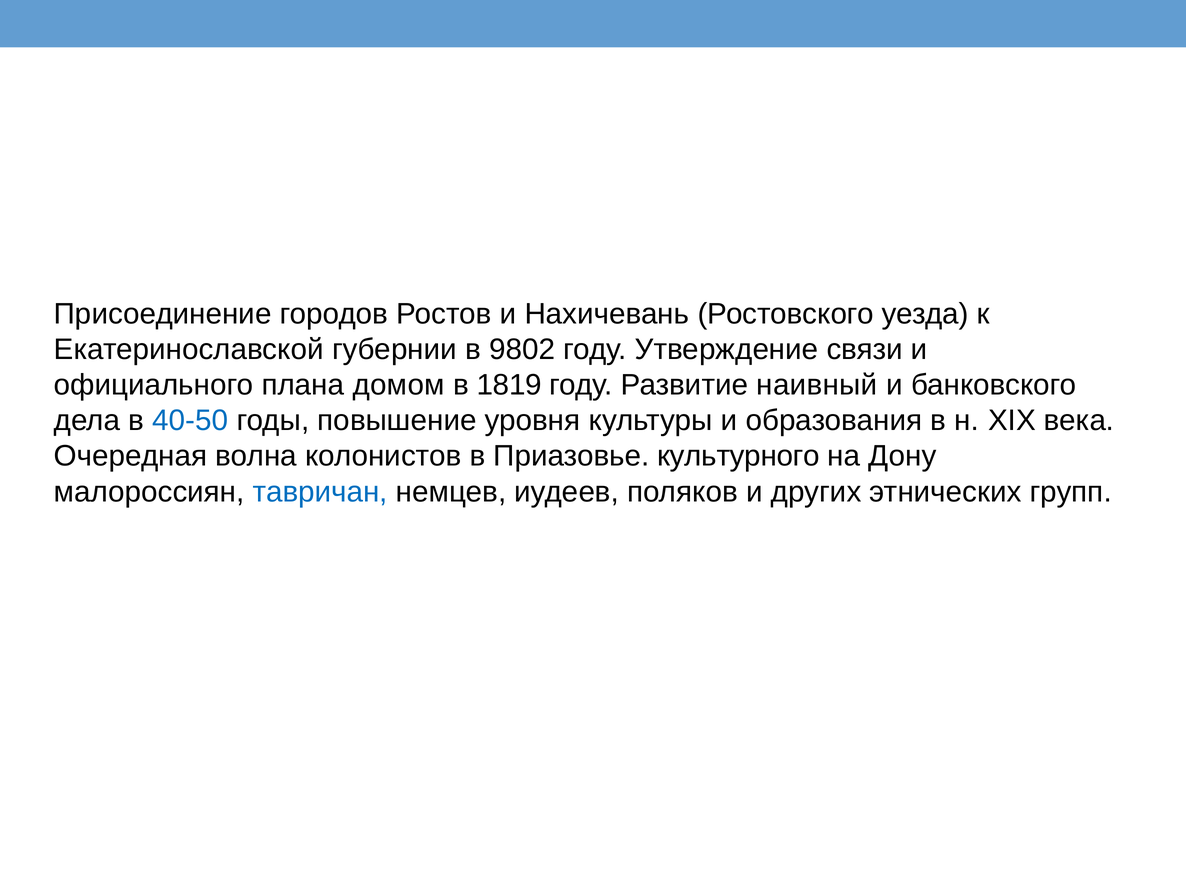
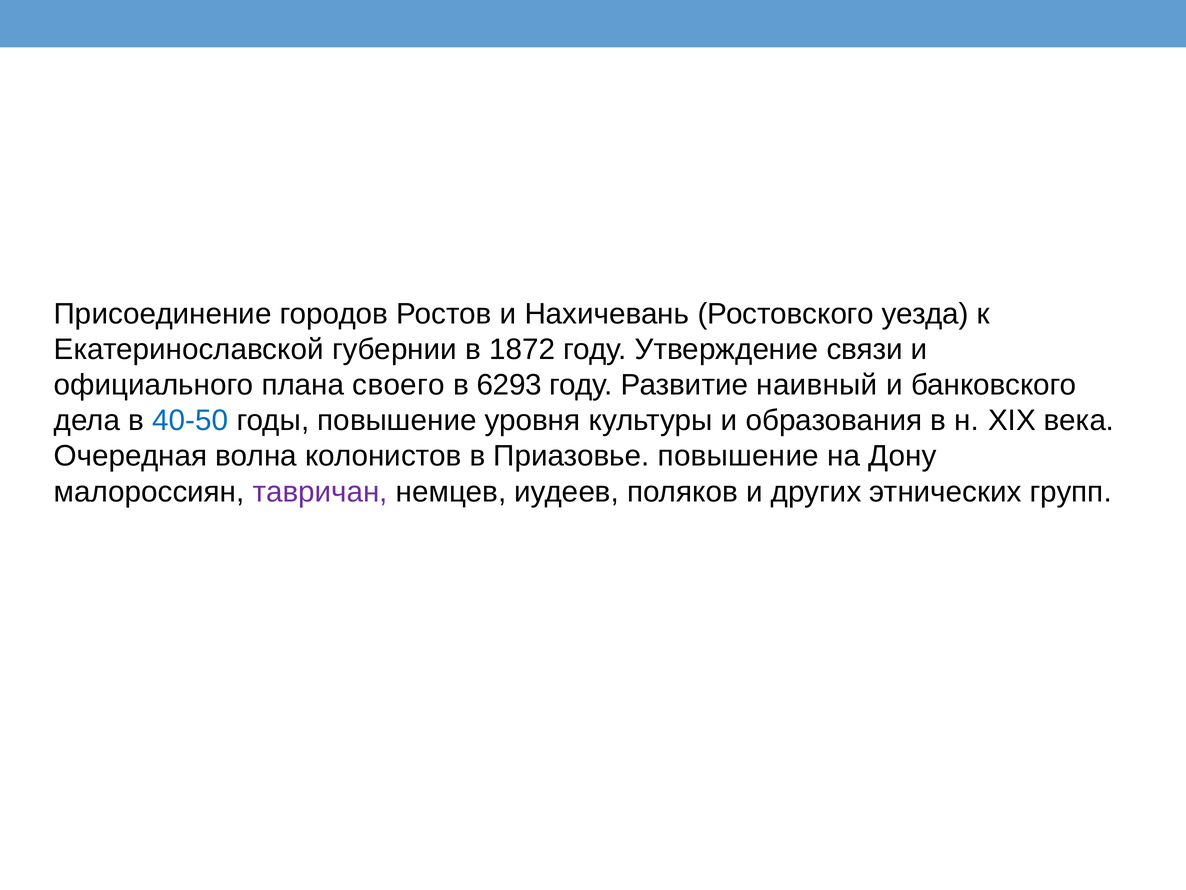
9802: 9802 -> 1872
домом: домом -> своего
1819: 1819 -> 6293
Приазовье культурного: культурного -> повышение
тавричан colour: blue -> purple
